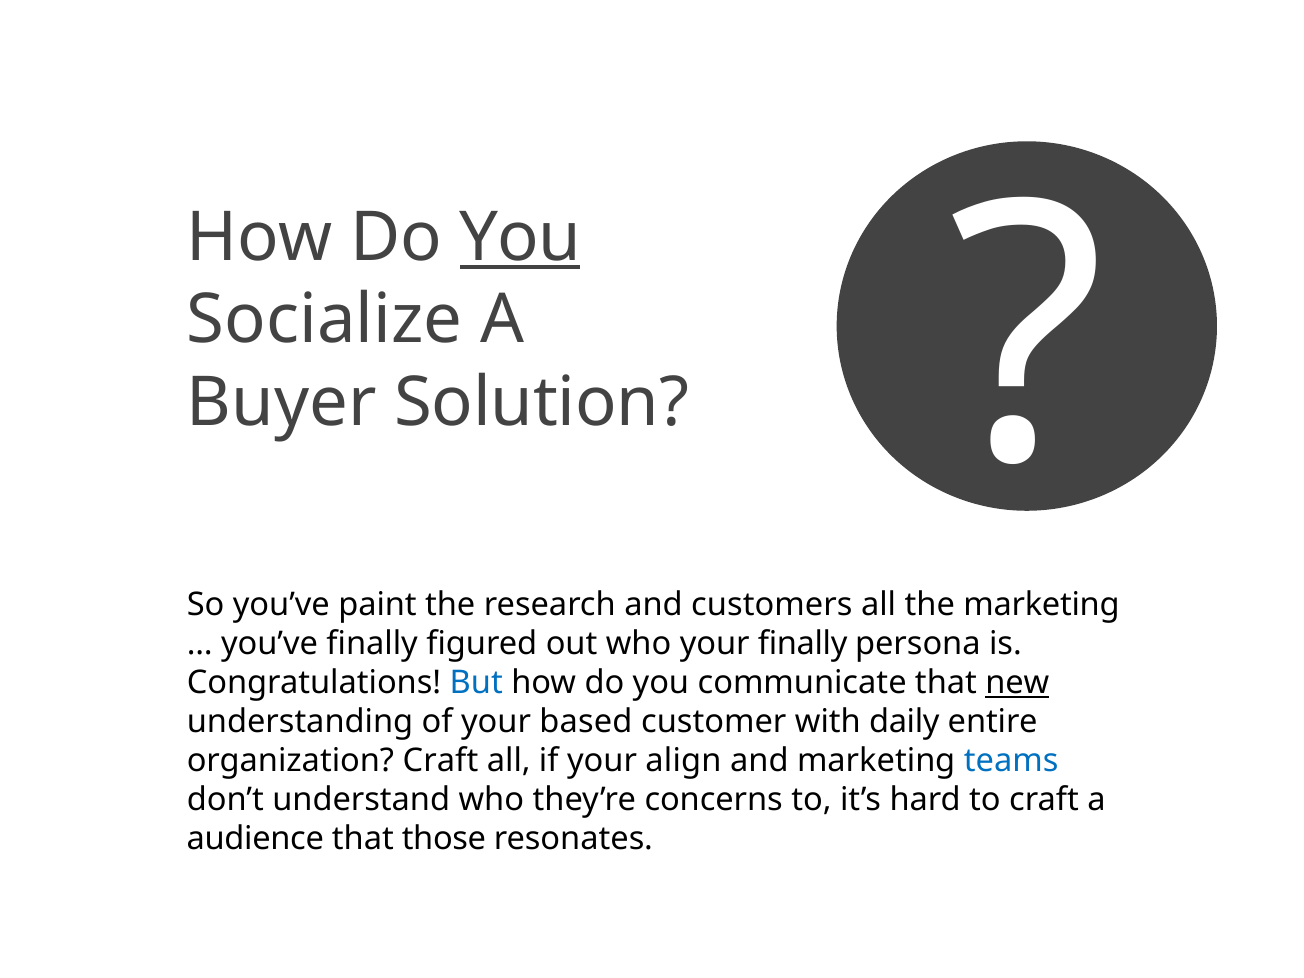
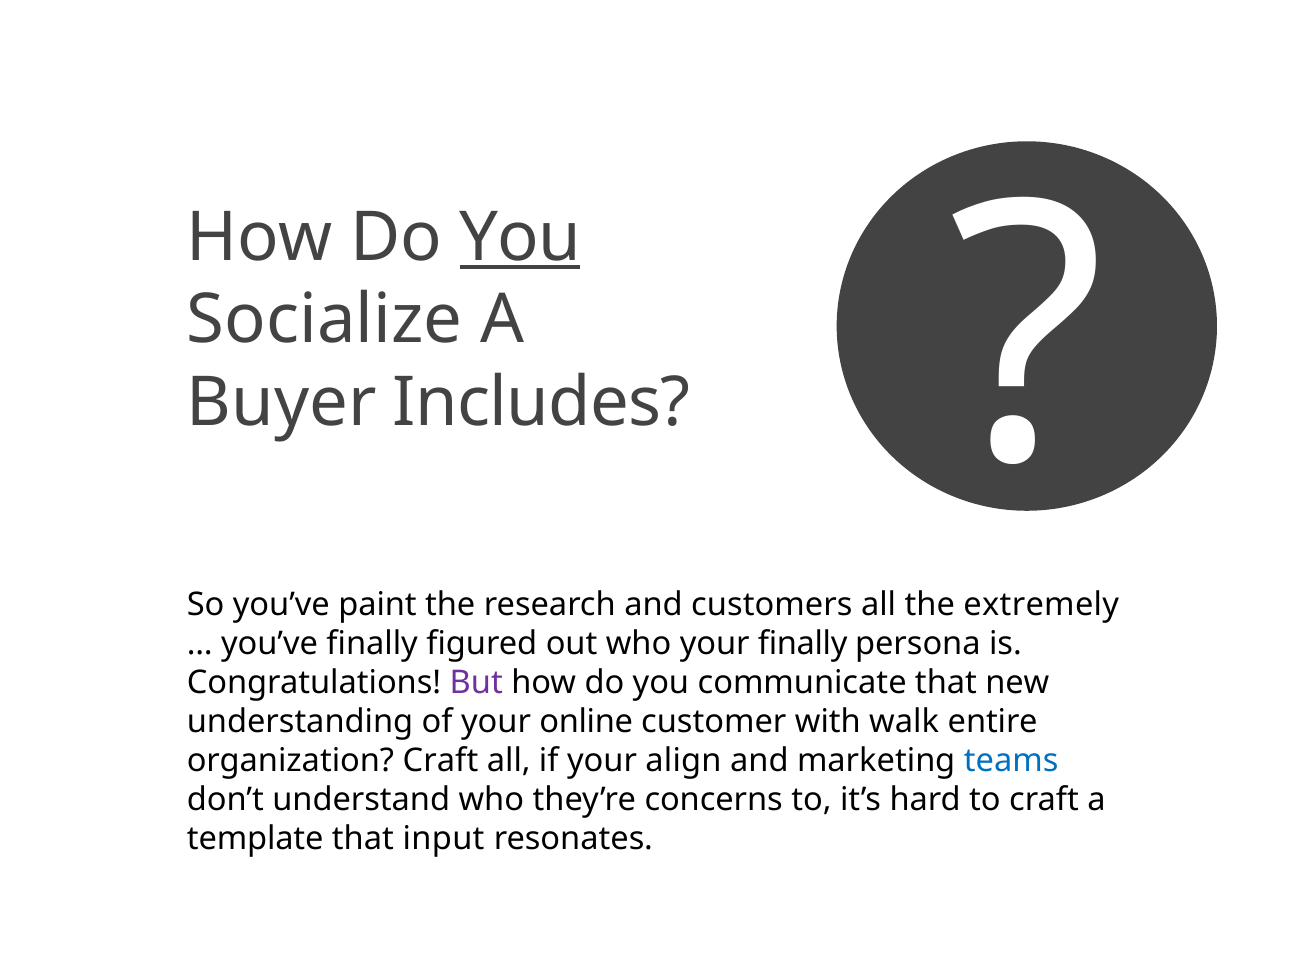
Solution: Solution -> Includes
the marketing: marketing -> extremely
But colour: blue -> purple
new underline: present -> none
based: based -> online
daily: daily -> walk
audience: audience -> template
those: those -> input
